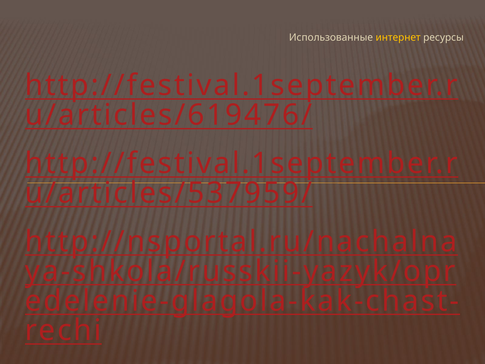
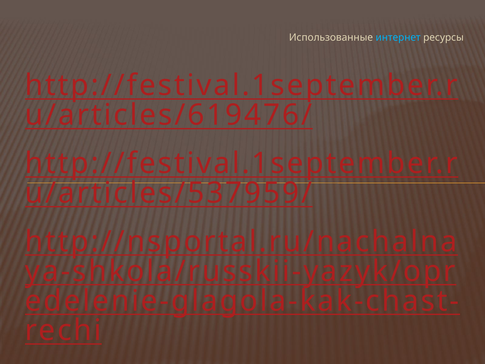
интернет colour: yellow -> light blue
